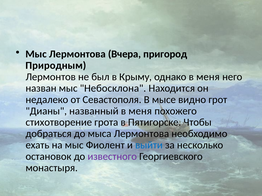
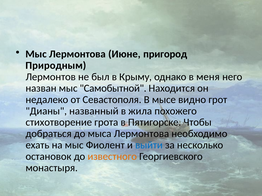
Вчера: Вчера -> Июне
Небосклона: Небосклона -> Самобытной
названный в меня: меня -> жила
известного colour: purple -> orange
